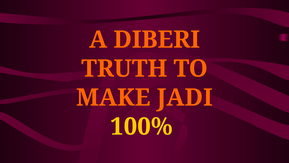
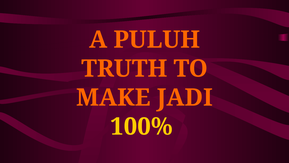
DIBERI: DIBERI -> PULUH
